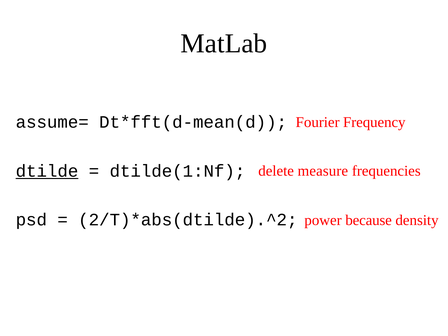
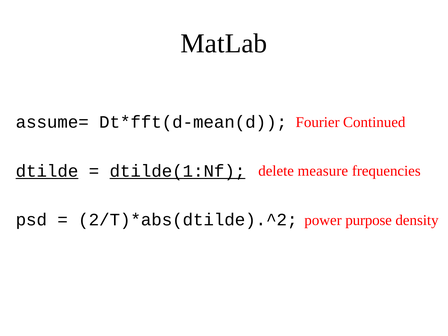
Frequency: Frequency -> Continued
dtilde(1:Nf underline: none -> present
because: because -> purpose
